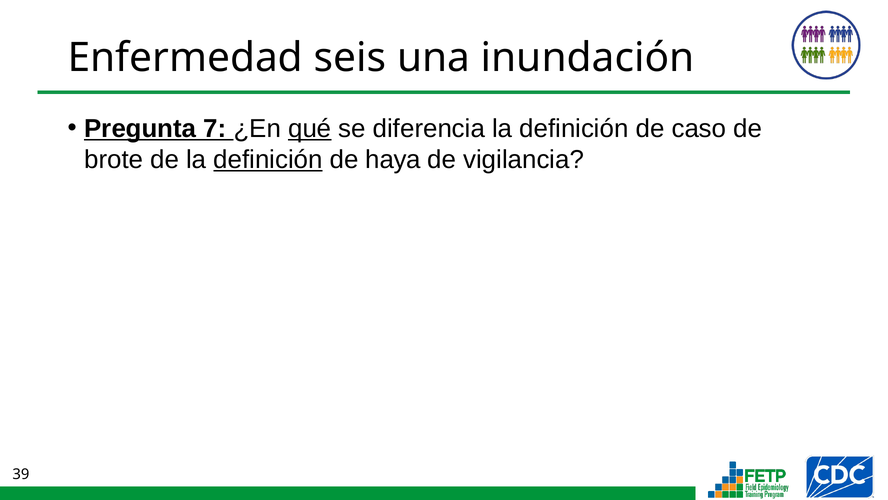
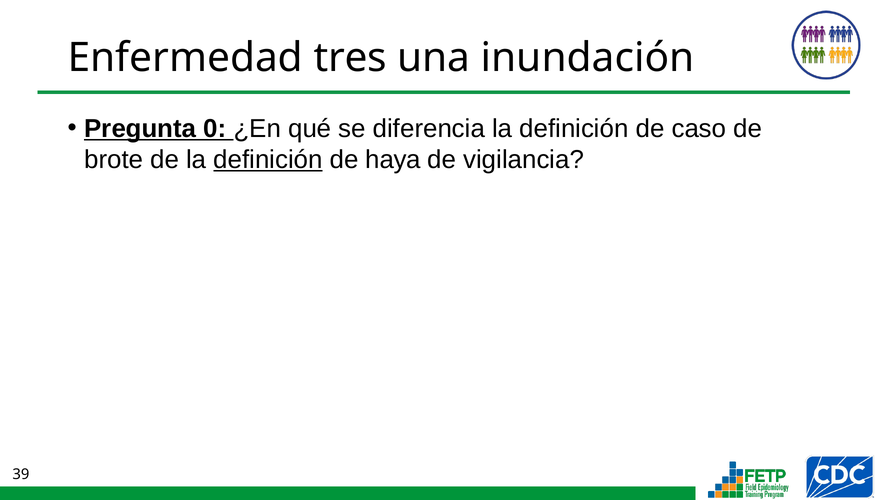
seis: seis -> tres
7: 7 -> 0
qué underline: present -> none
